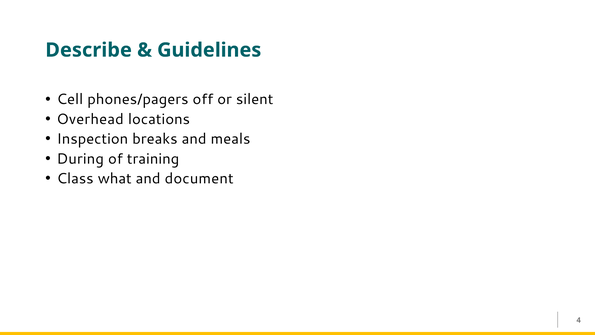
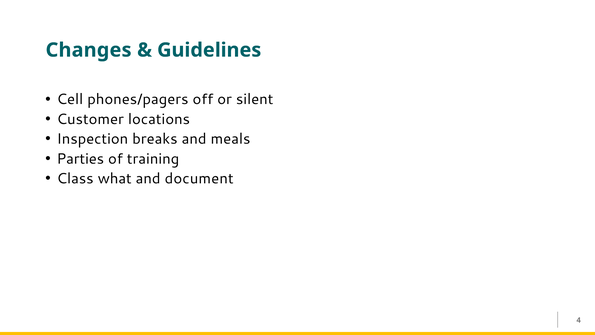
Describe: Describe -> Changes
Overhead: Overhead -> Customer
During: During -> Parties
